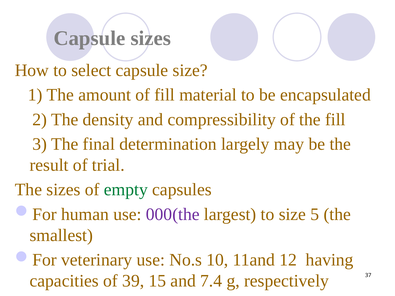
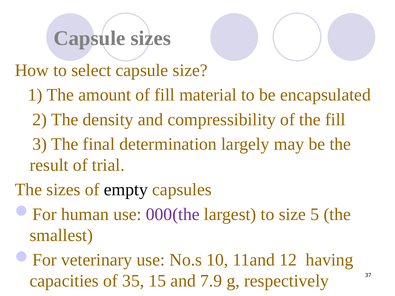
empty colour: green -> black
39: 39 -> 35
7.4: 7.4 -> 7.9
